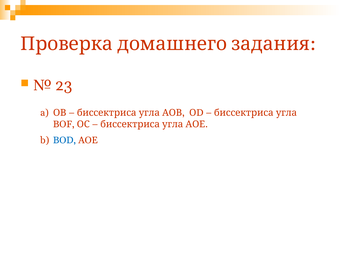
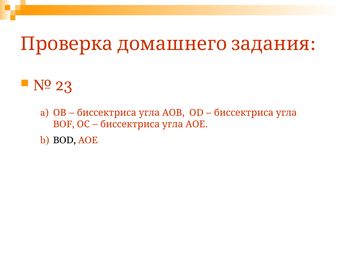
BOD colour: blue -> black
